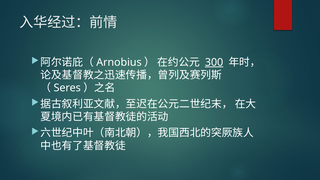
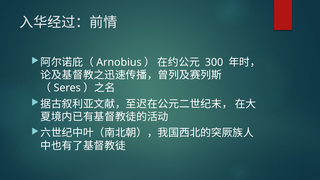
300 underline: present -> none
